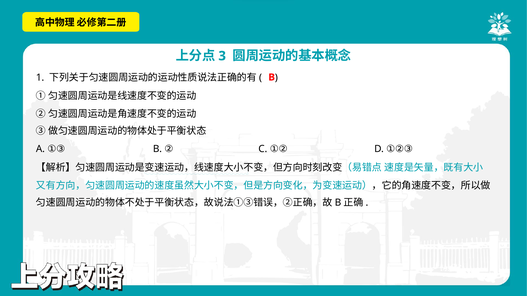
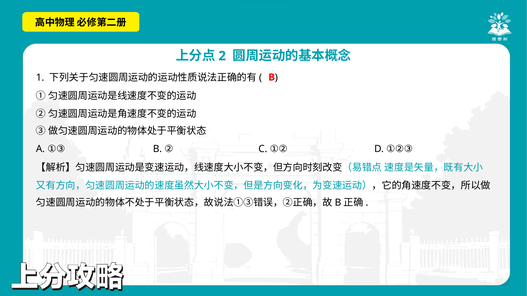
3: 3 -> 2
